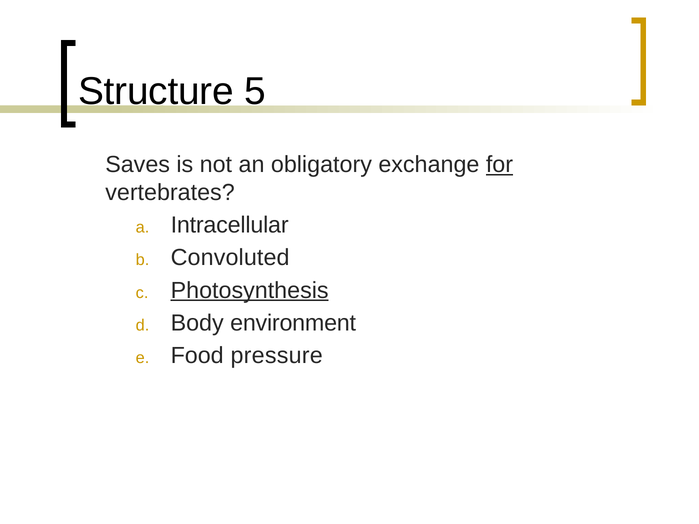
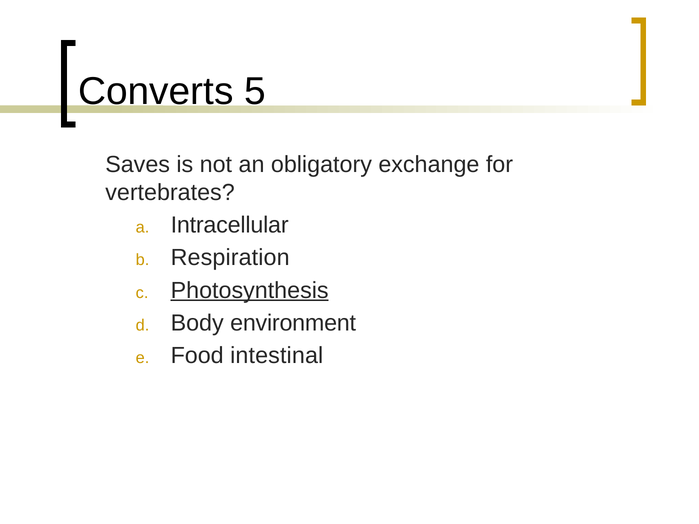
Structure: Structure -> Converts
for underline: present -> none
Convoluted: Convoluted -> Respiration
pressure: pressure -> intestinal
